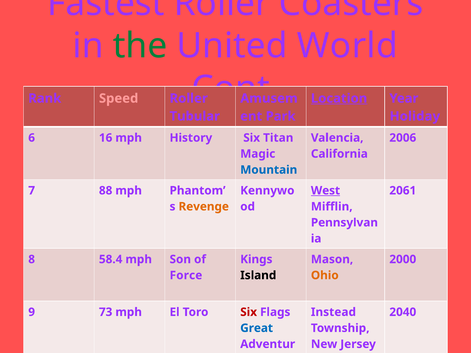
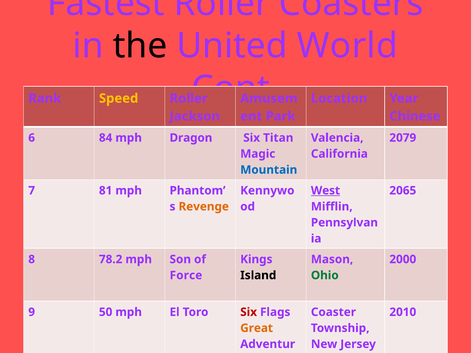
the at (140, 46) colour: green -> black
Speed colour: pink -> yellow
Location underline: present -> none
Tubular: Tubular -> Jackson
Holiday at (415, 116): Holiday -> Chinese
16: 16 -> 84
History: History -> Dragon
2006: 2006 -> 2079
88: 88 -> 81
2061: 2061 -> 2065
58.4: 58.4 -> 78.2
Ohio colour: orange -> green
73: 73 -> 50
Instead: Instead -> Coaster
2040: 2040 -> 2010
Great colour: blue -> orange
